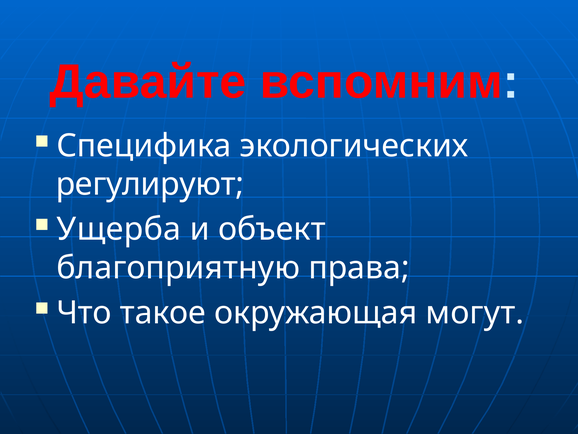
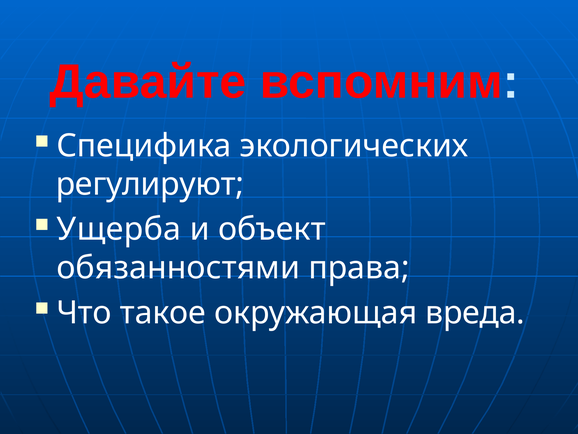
благоприятную: благоприятную -> обязанностями
могут: могут -> вреда
